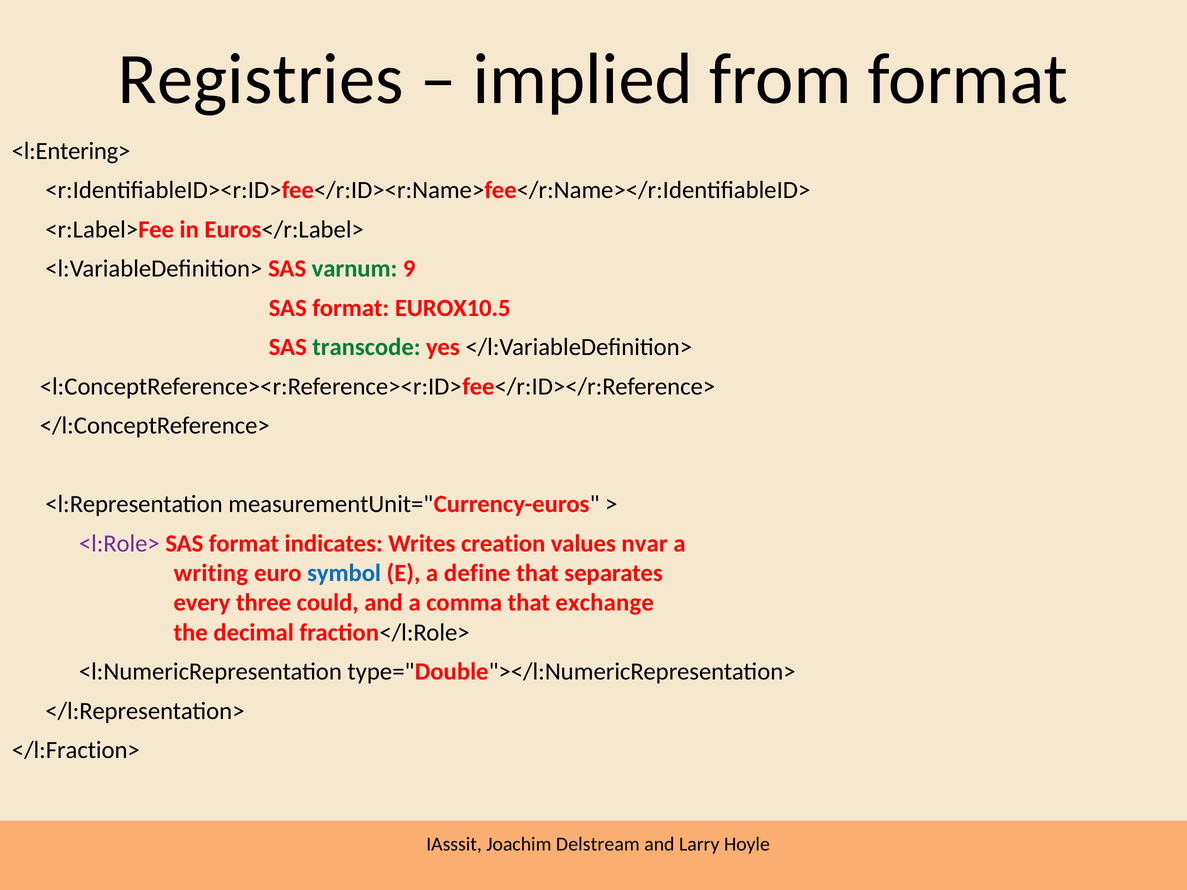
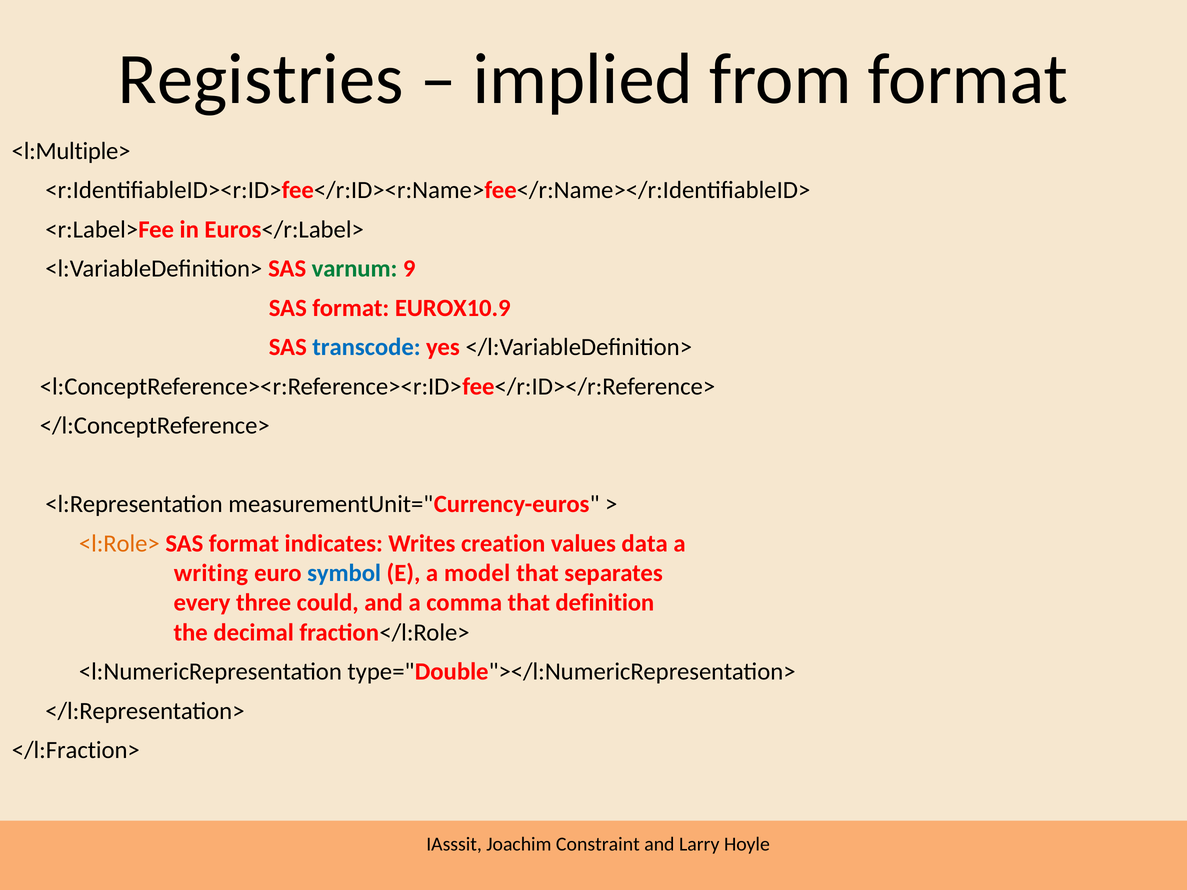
<l:Entering>: <l:Entering> -> <l:Multiple>
EUROX10.5: EUROX10.5 -> EUROX10.9
transcode colour: green -> blue
<l:Role> colour: purple -> orange
nvar: nvar -> data
define: define -> model
exchange: exchange -> definition
Delstream: Delstream -> Constraint
